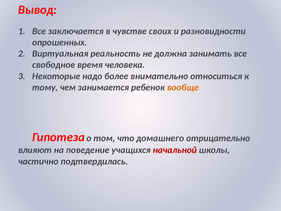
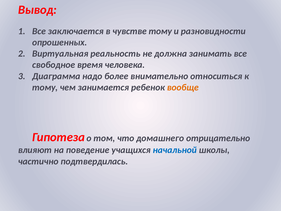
чувстве своих: своих -> тому
Некоторые: Некоторые -> Диаграмма
начальной colour: red -> blue
